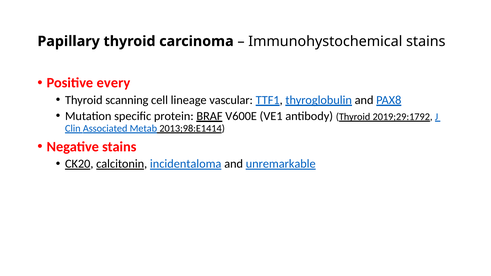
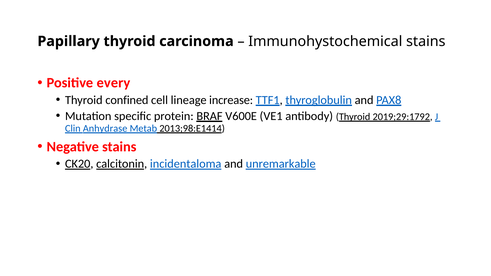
scanning: scanning -> confined
vascular: vascular -> increase
Associated: Associated -> Anhydrase
